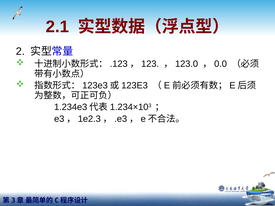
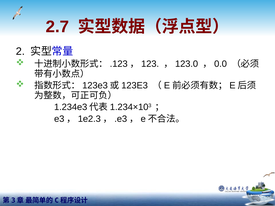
2.1: 2.1 -> 2.7
